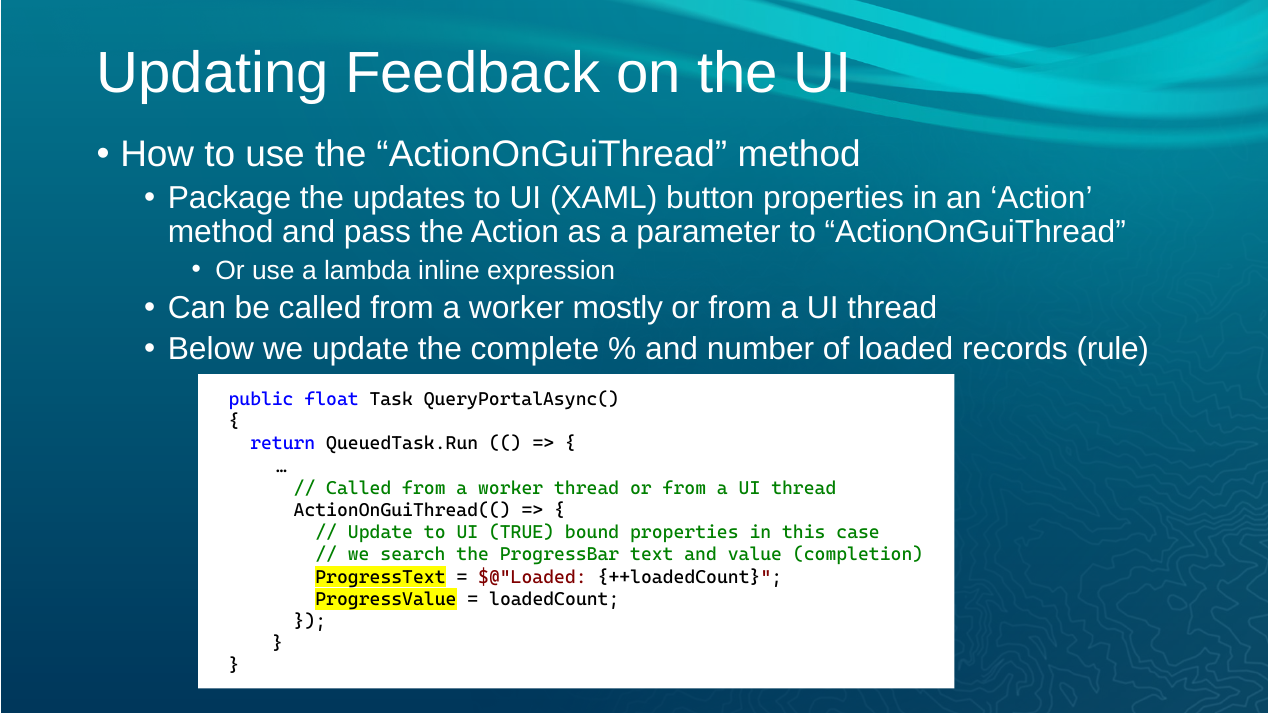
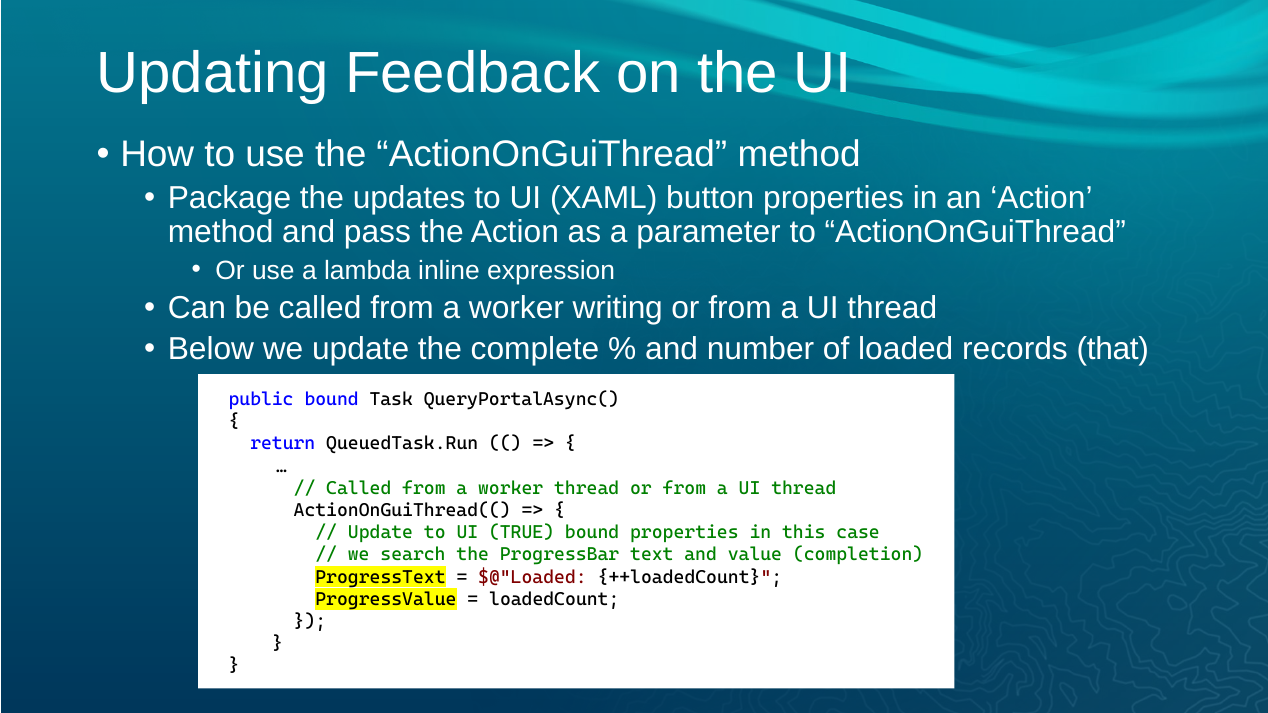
mostly: mostly -> writing
rule: rule -> that
public float: float -> bound
